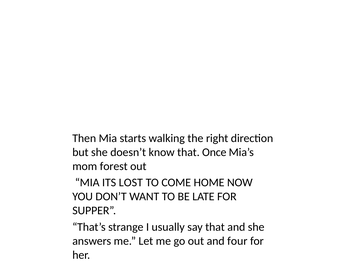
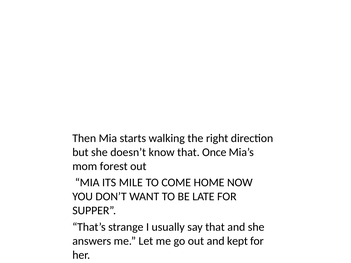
LOST: LOST -> MILE
four: four -> kept
